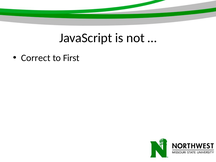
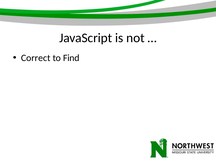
First: First -> Find
